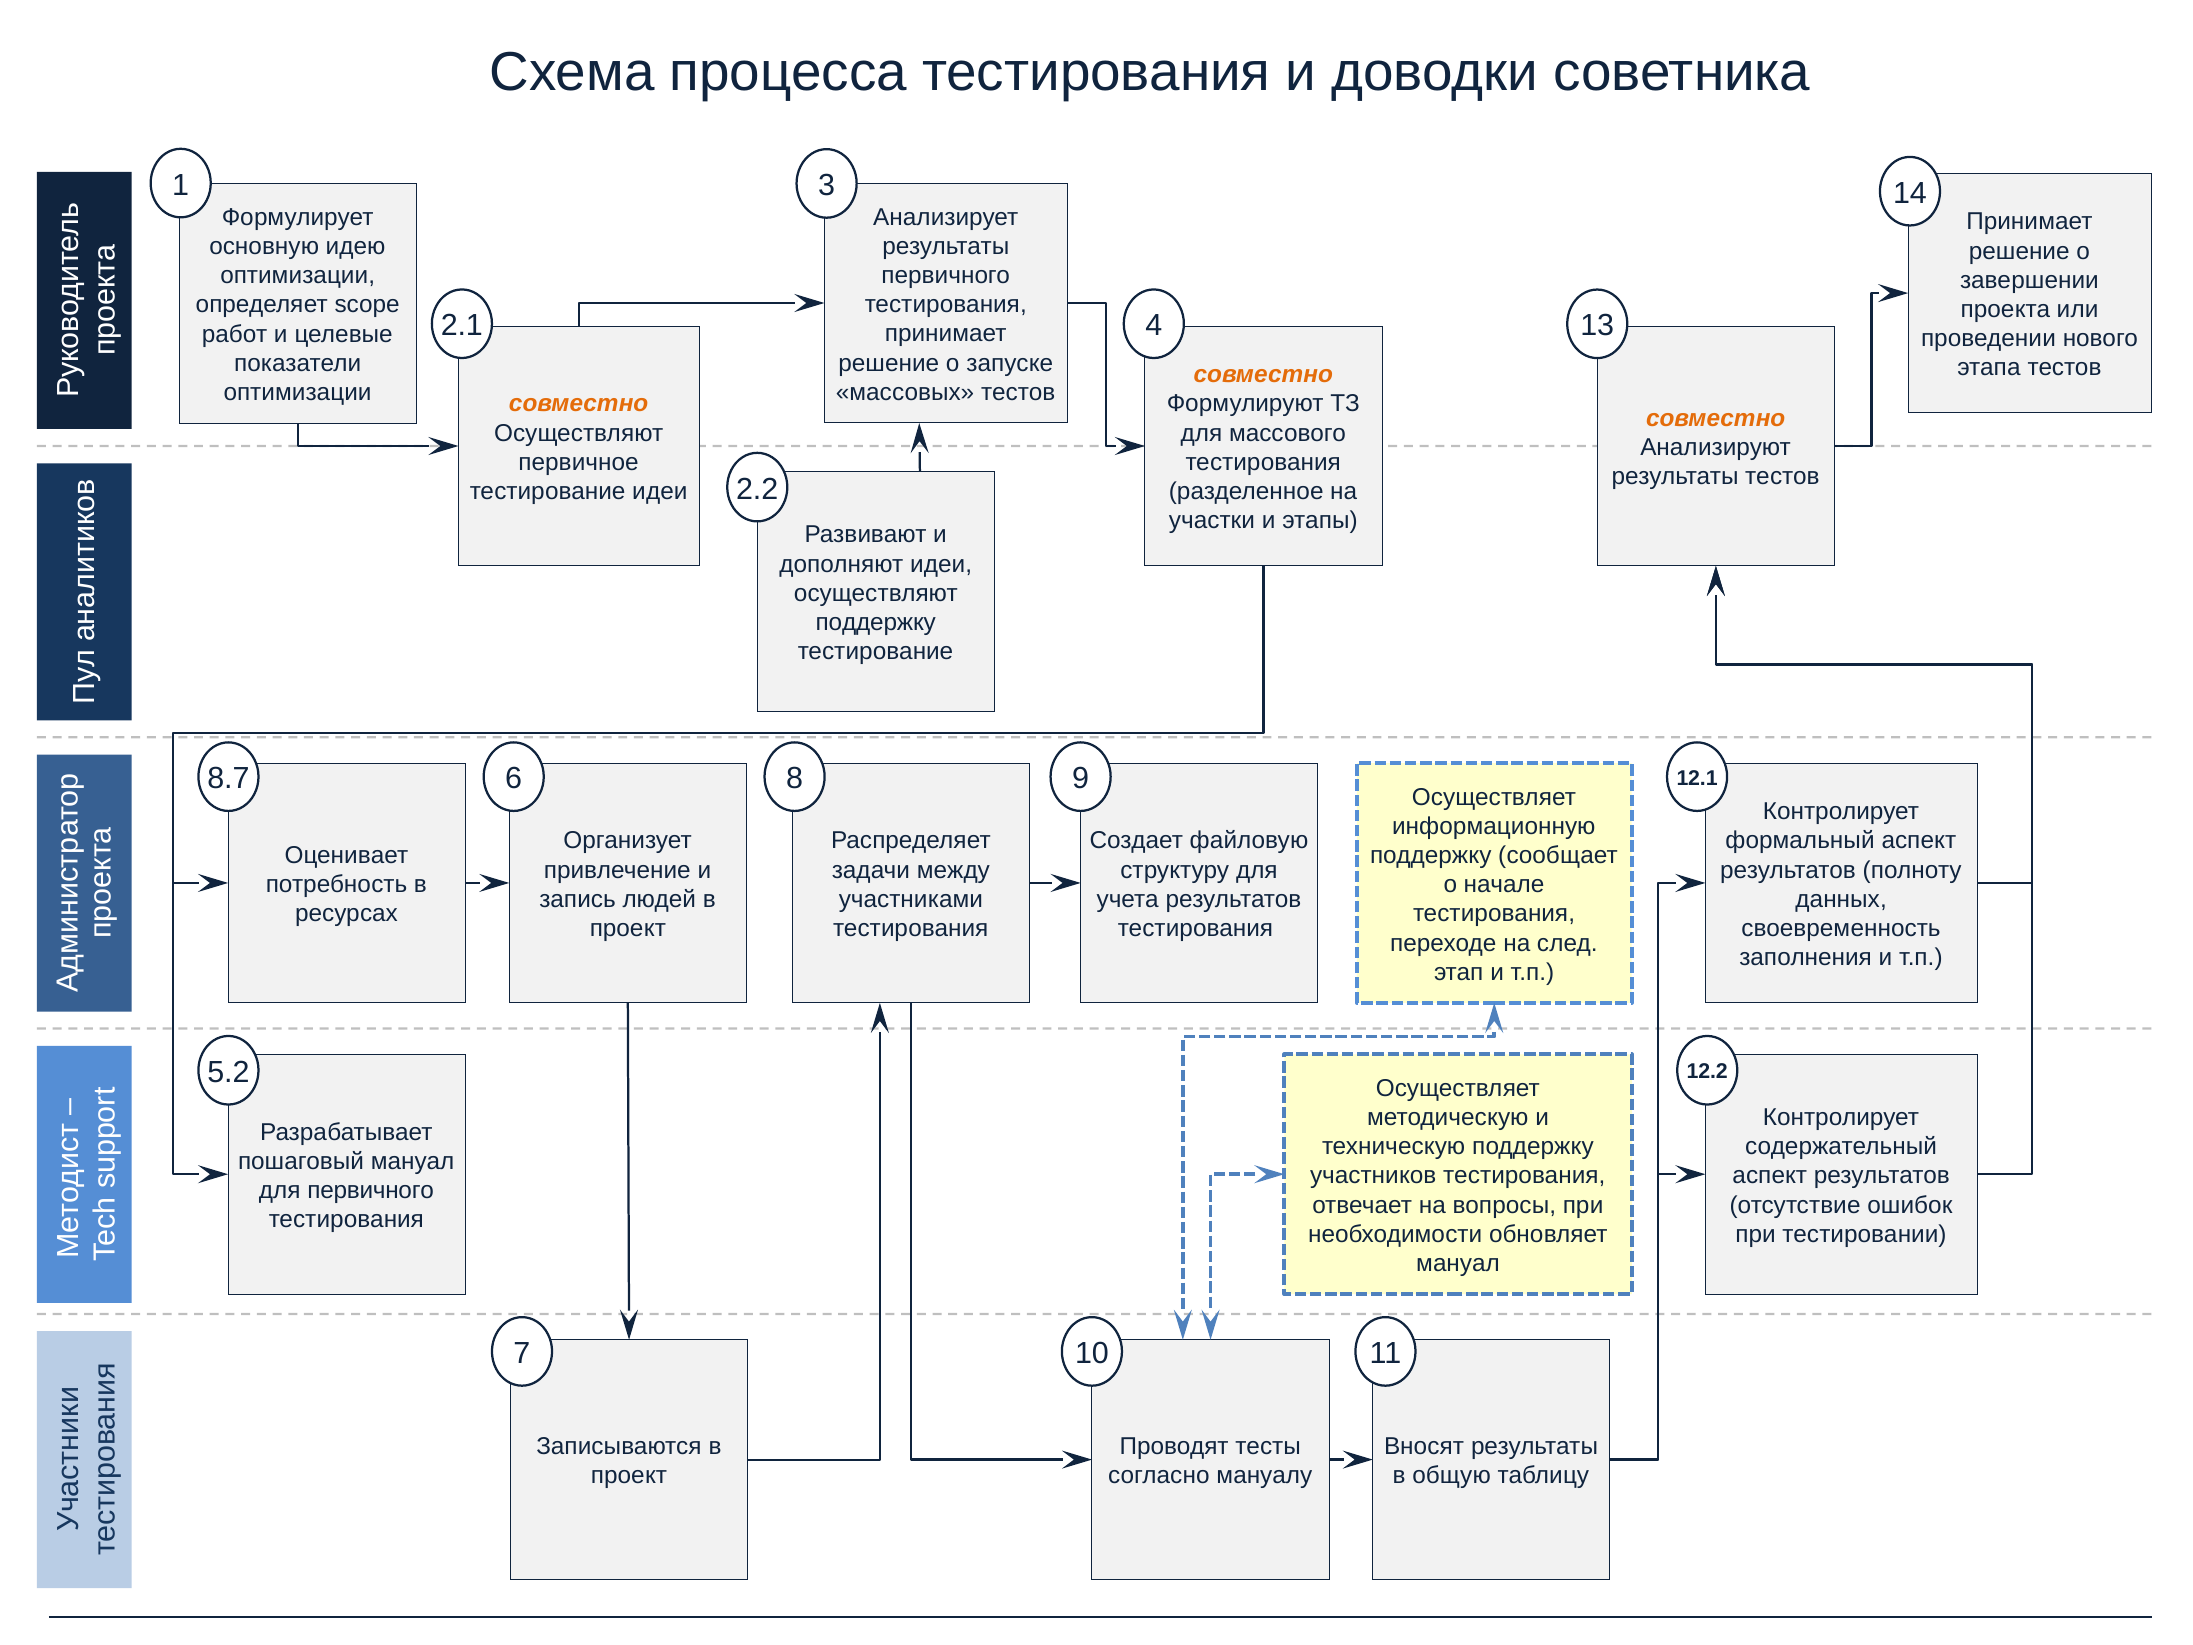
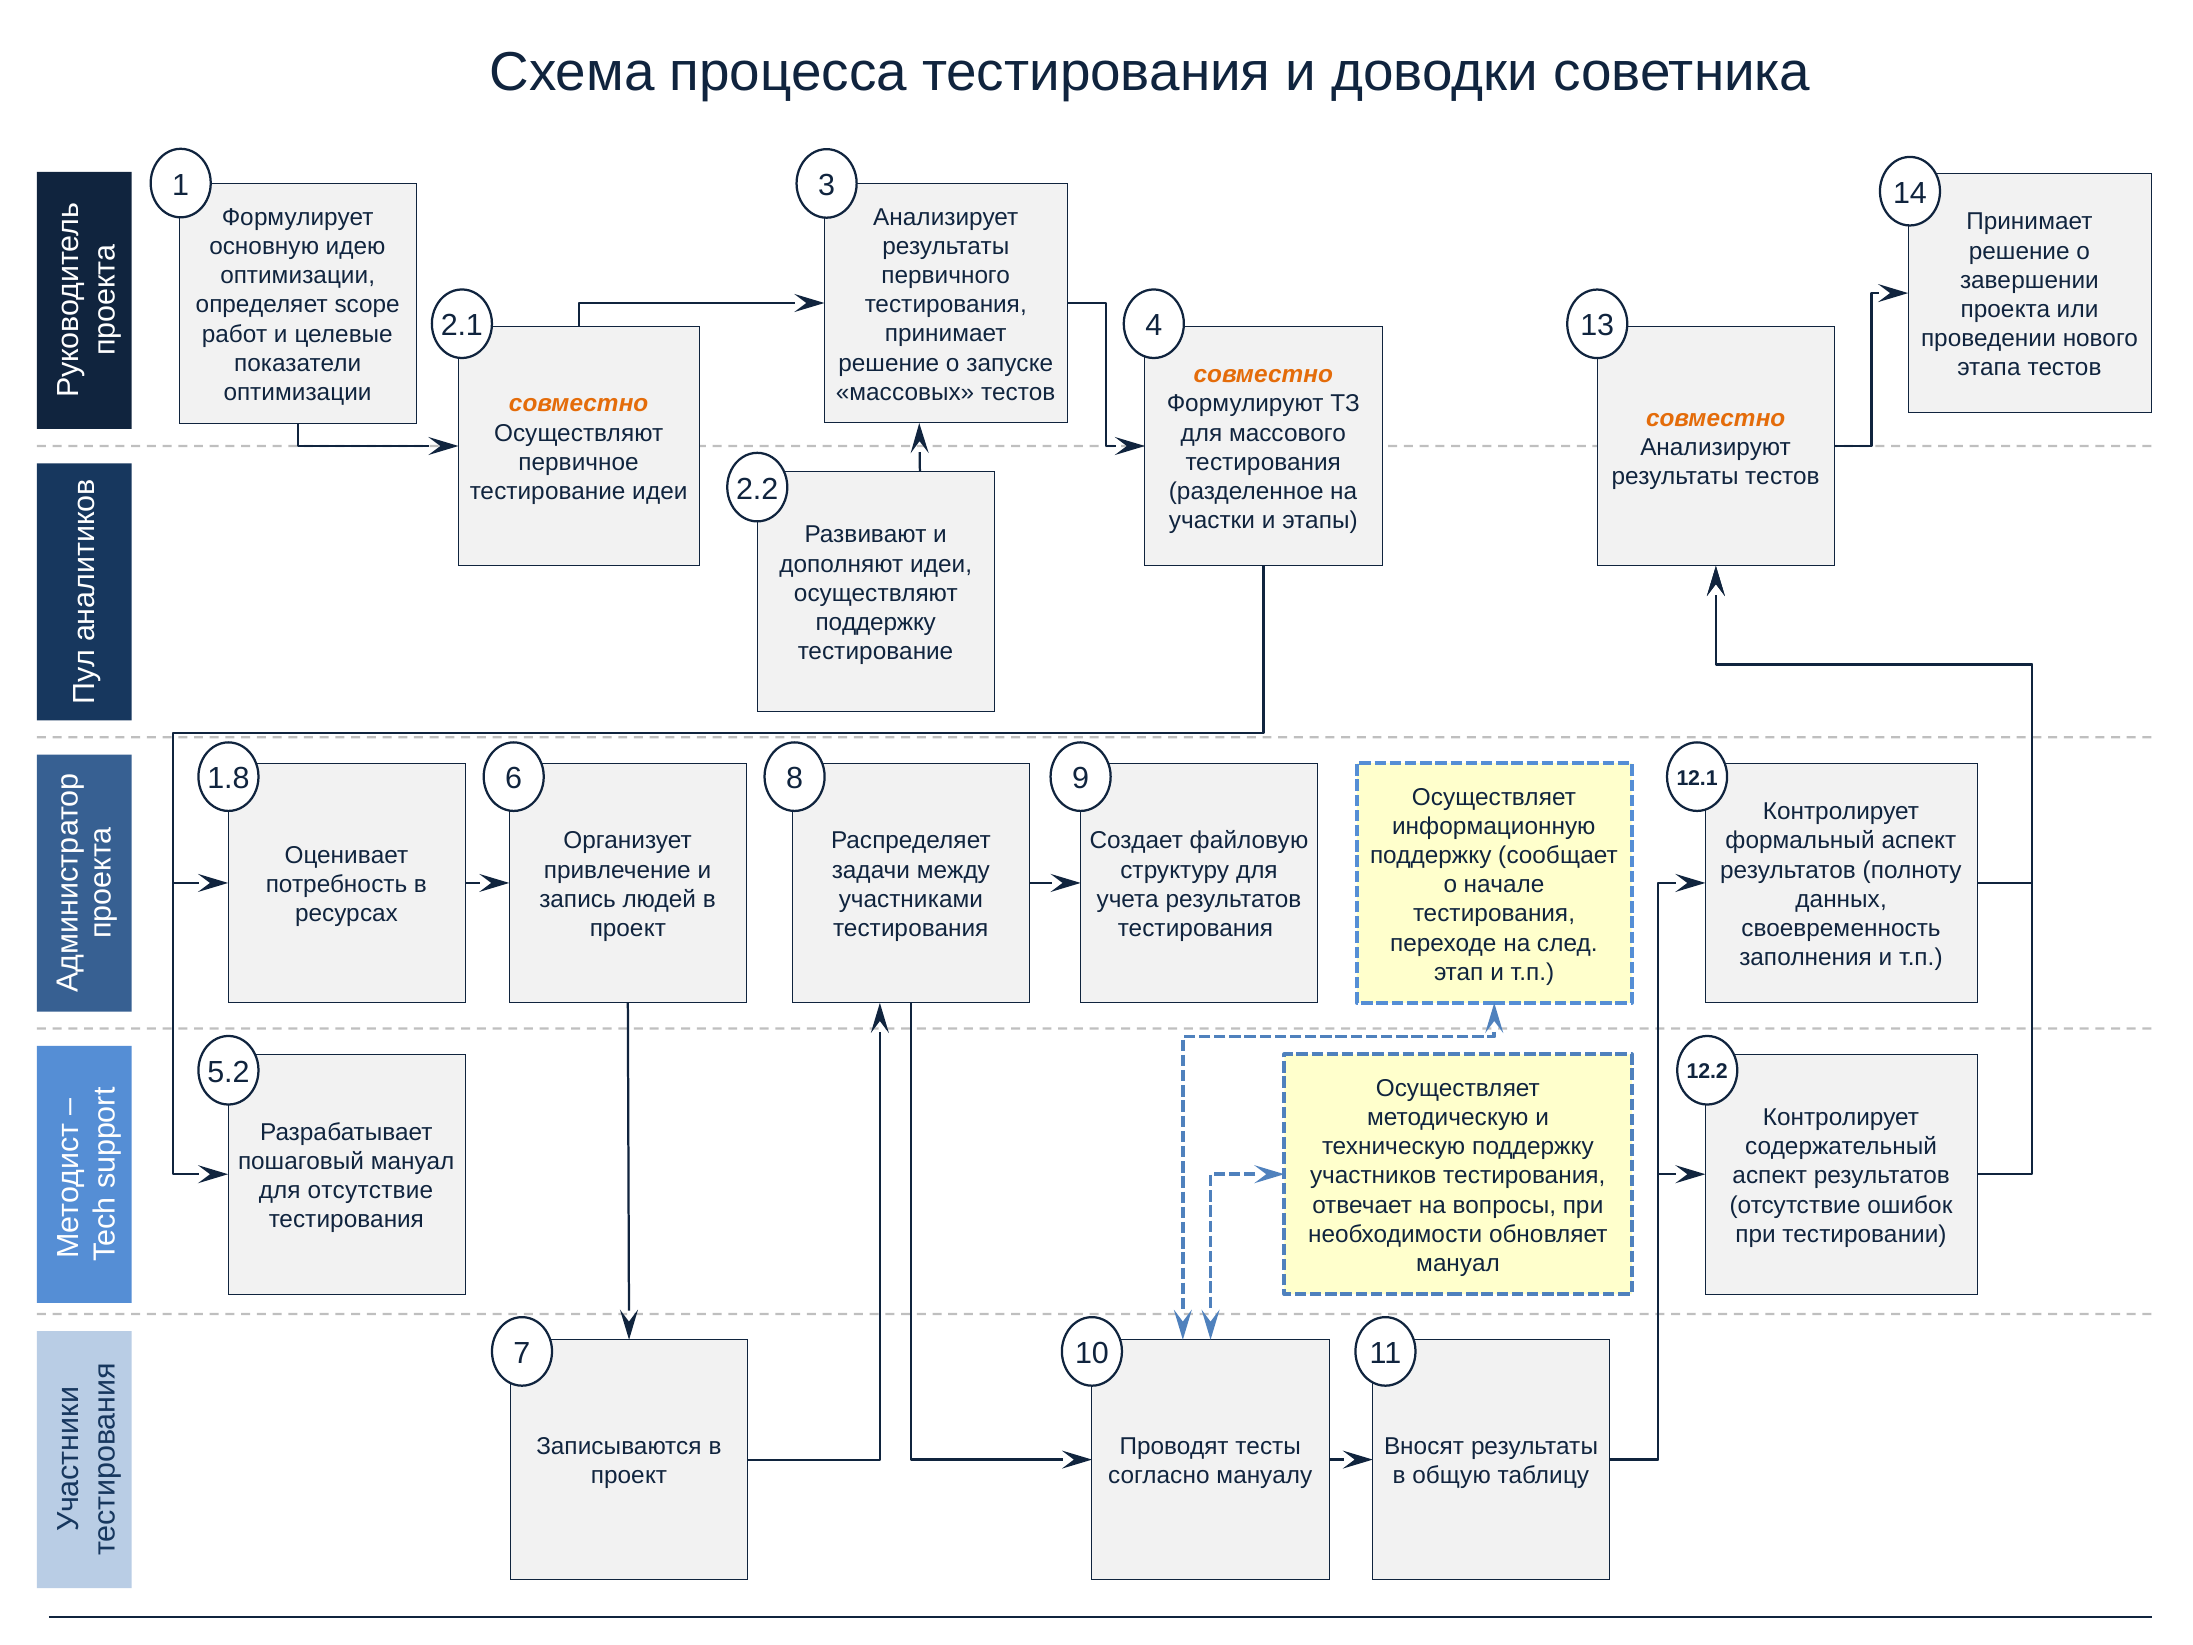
8.7: 8.7 -> 1.8
для первичного: первичного -> отсутствие
